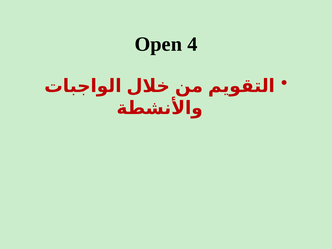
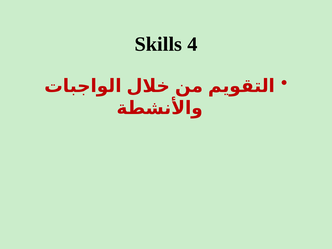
Open: Open -> Skills
